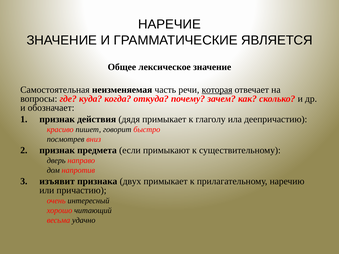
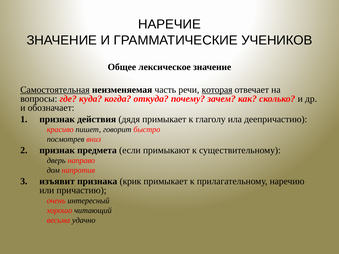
ЯВЛЯЕТСЯ: ЯВЛЯЕТСЯ -> УЧЕНИКОВ
Самостоятельная underline: none -> present
двух: двух -> крик
